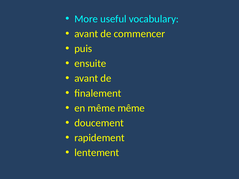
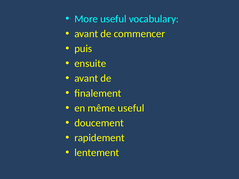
même même: même -> useful
